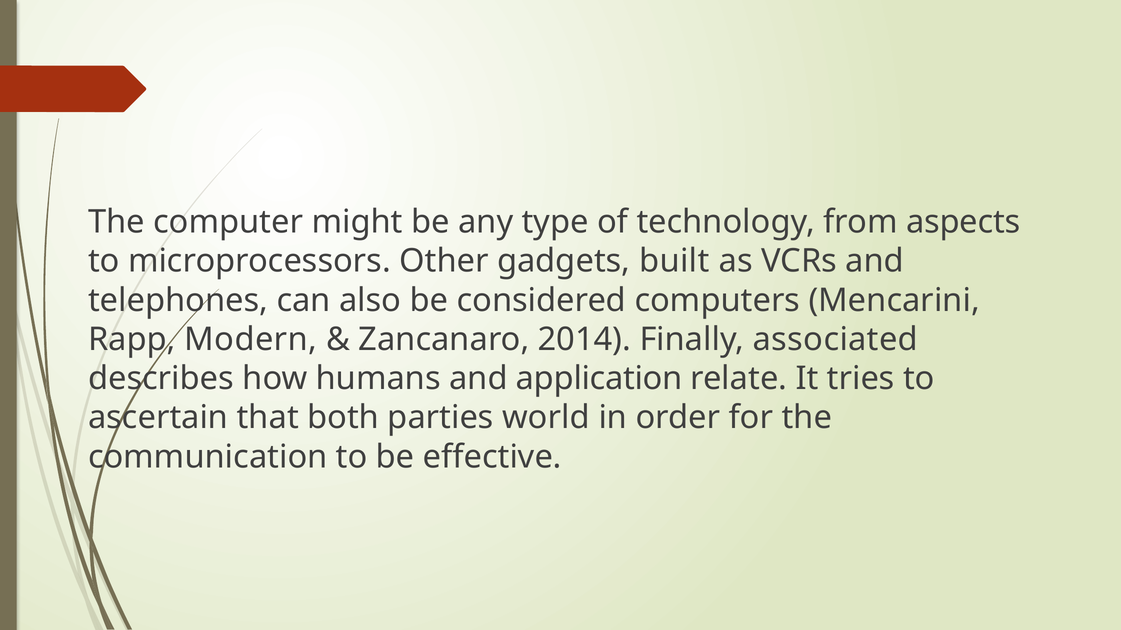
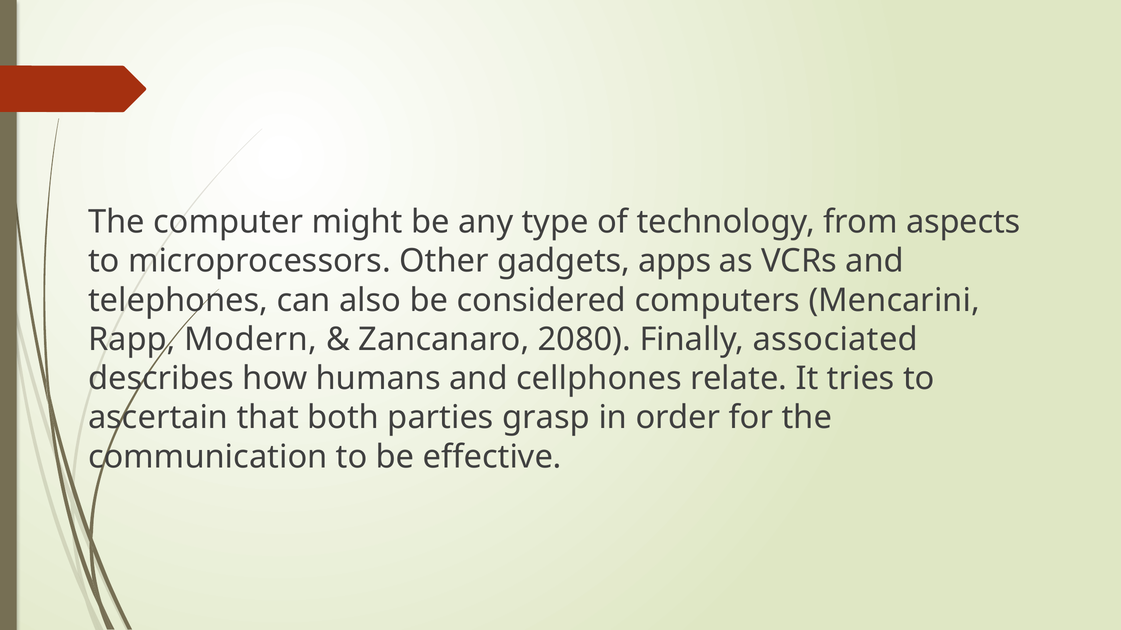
built: built -> apps
2014: 2014 -> 2080
application: application -> cellphones
world: world -> grasp
